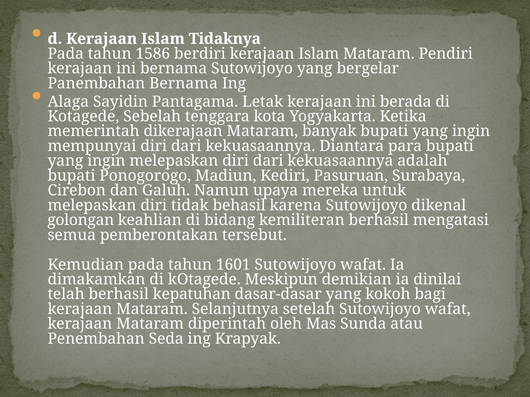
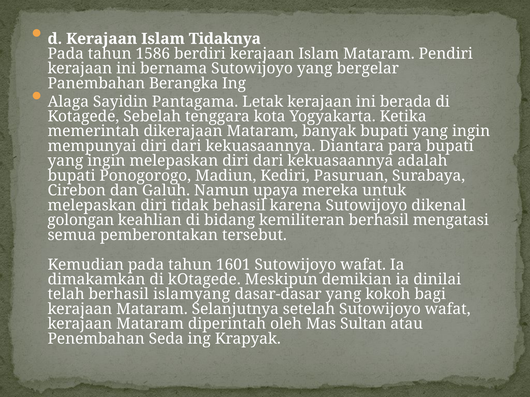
Panembahan Bernama: Bernama -> Berangka
kepatuhan: kepatuhan -> islamyang
Sunda: Sunda -> Sultan
